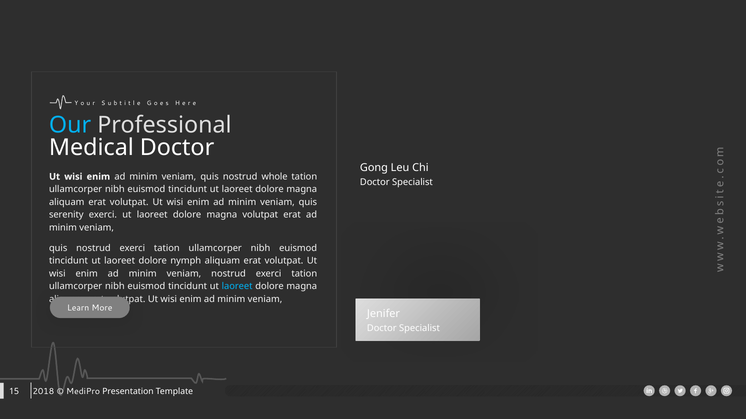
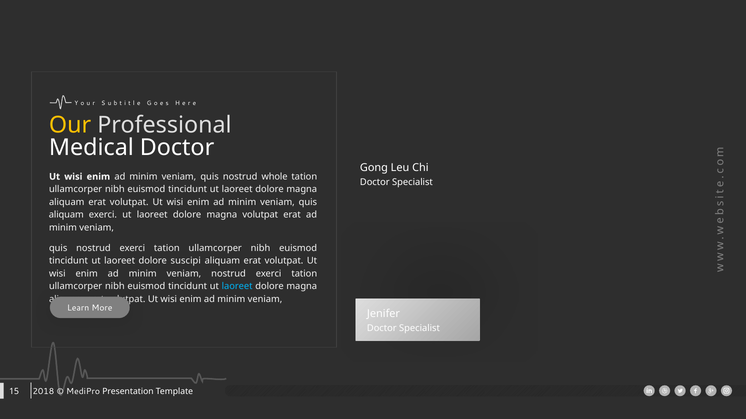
Our colour: light blue -> yellow
serenity at (66, 215): serenity -> aliquam
nymph: nymph -> suscipi
